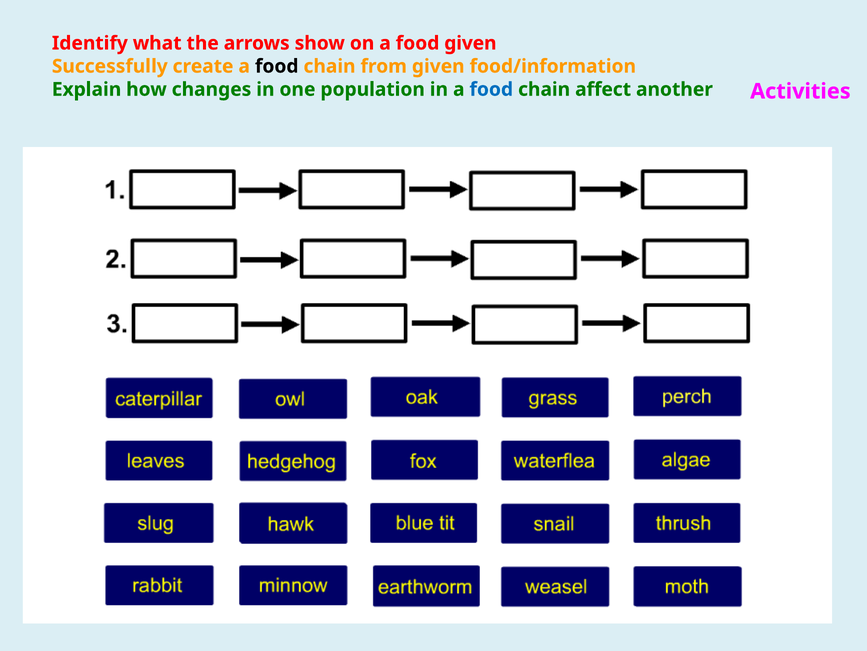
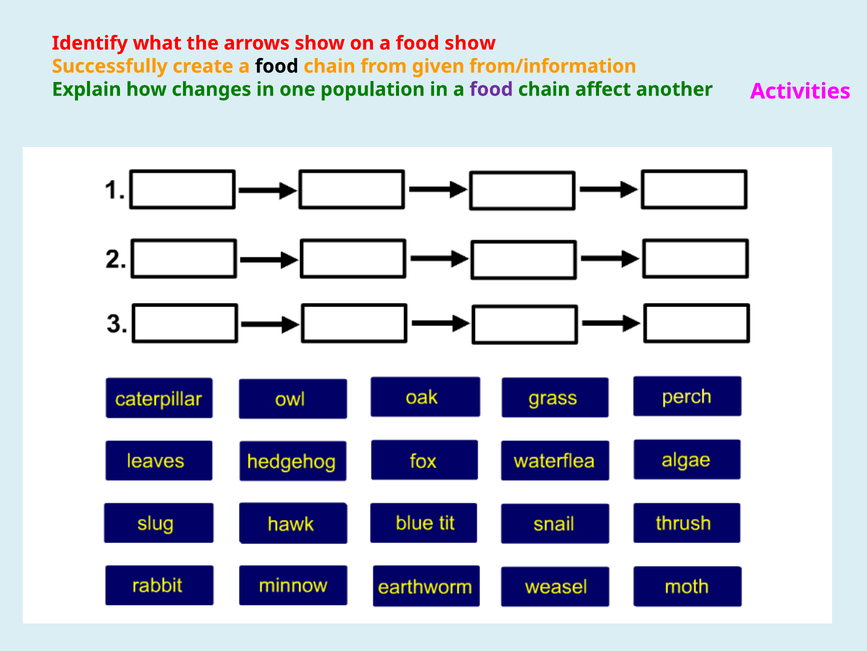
food given: given -> show
food/information: food/information -> from/information
food at (491, 89) colour: blue -> purple
